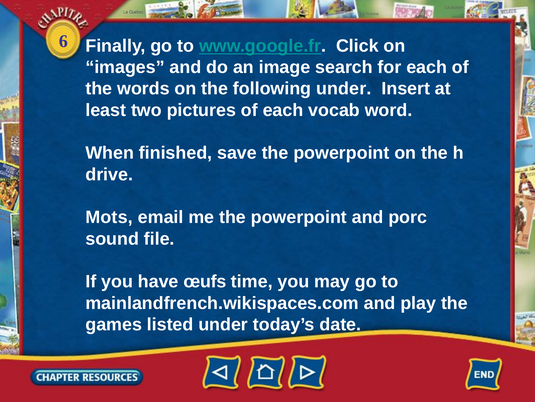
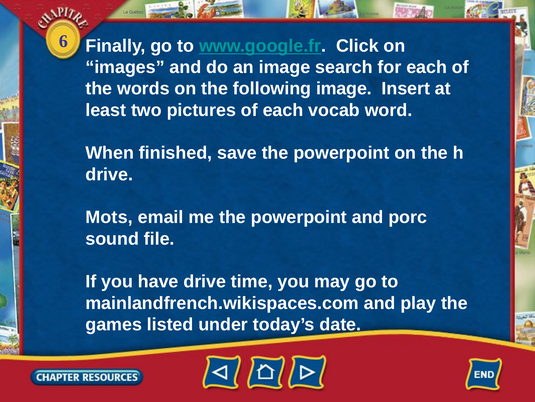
following under: under -> image
have œufs: œufs -> drive
